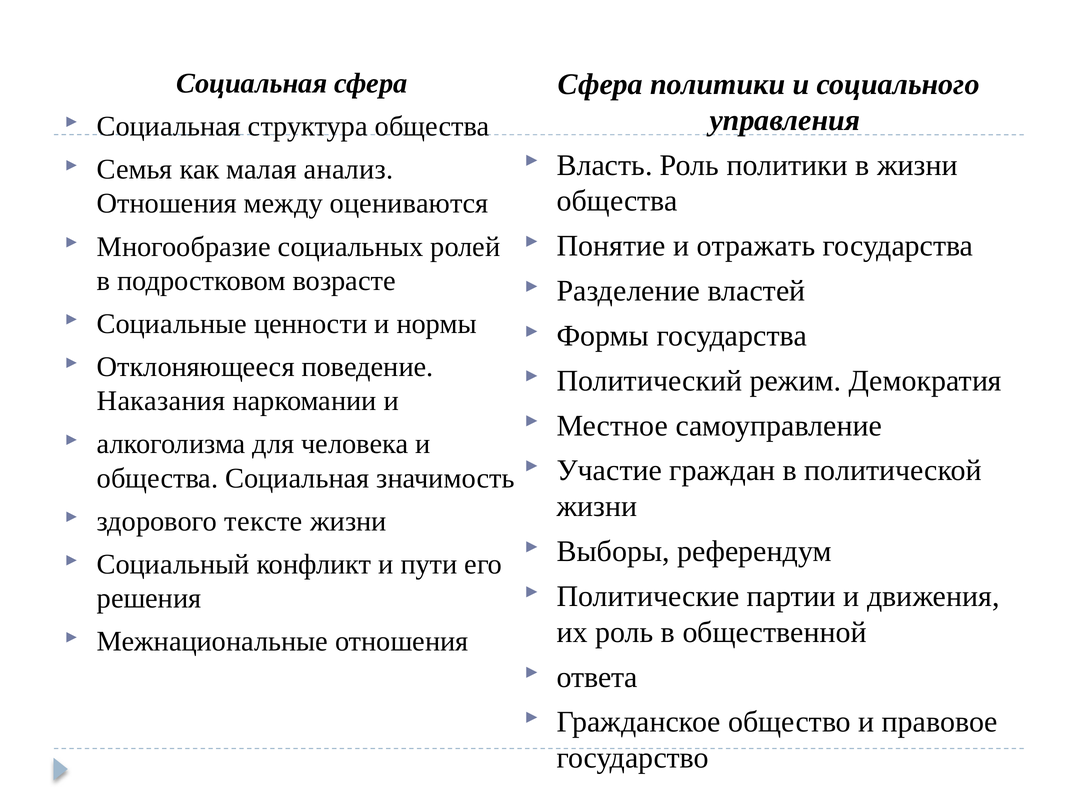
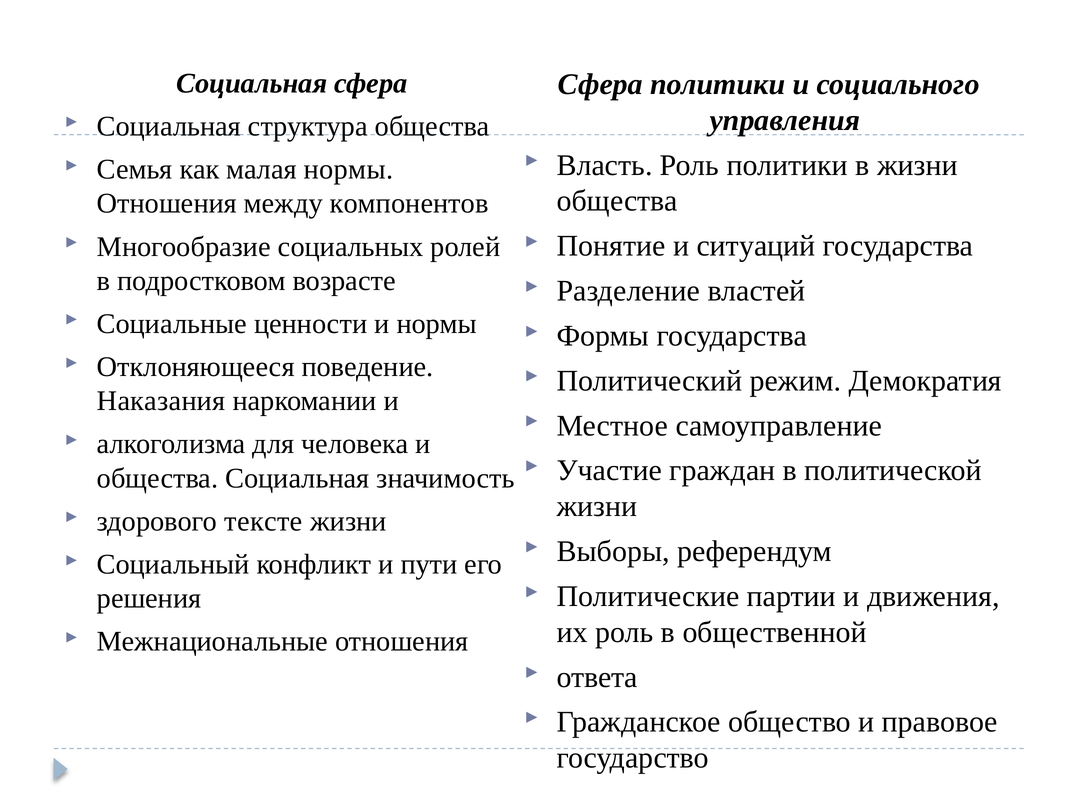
малая анализ: анализ -> нормы
оцениваются: оцениваются -> компонентов
отражать: отражать -> ситуаций
